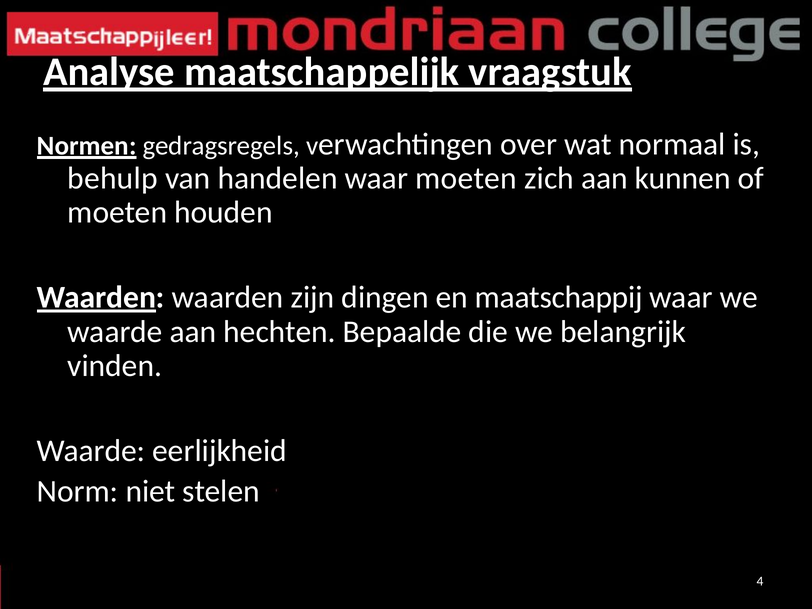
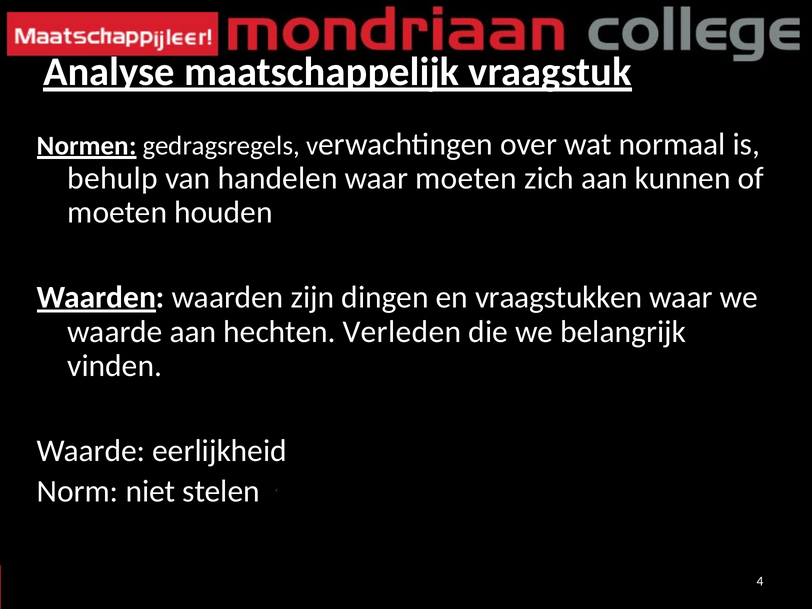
maatschappij: maatschappij -> vraagstukken
Bepaalde: Bepaalde -> Verleden
